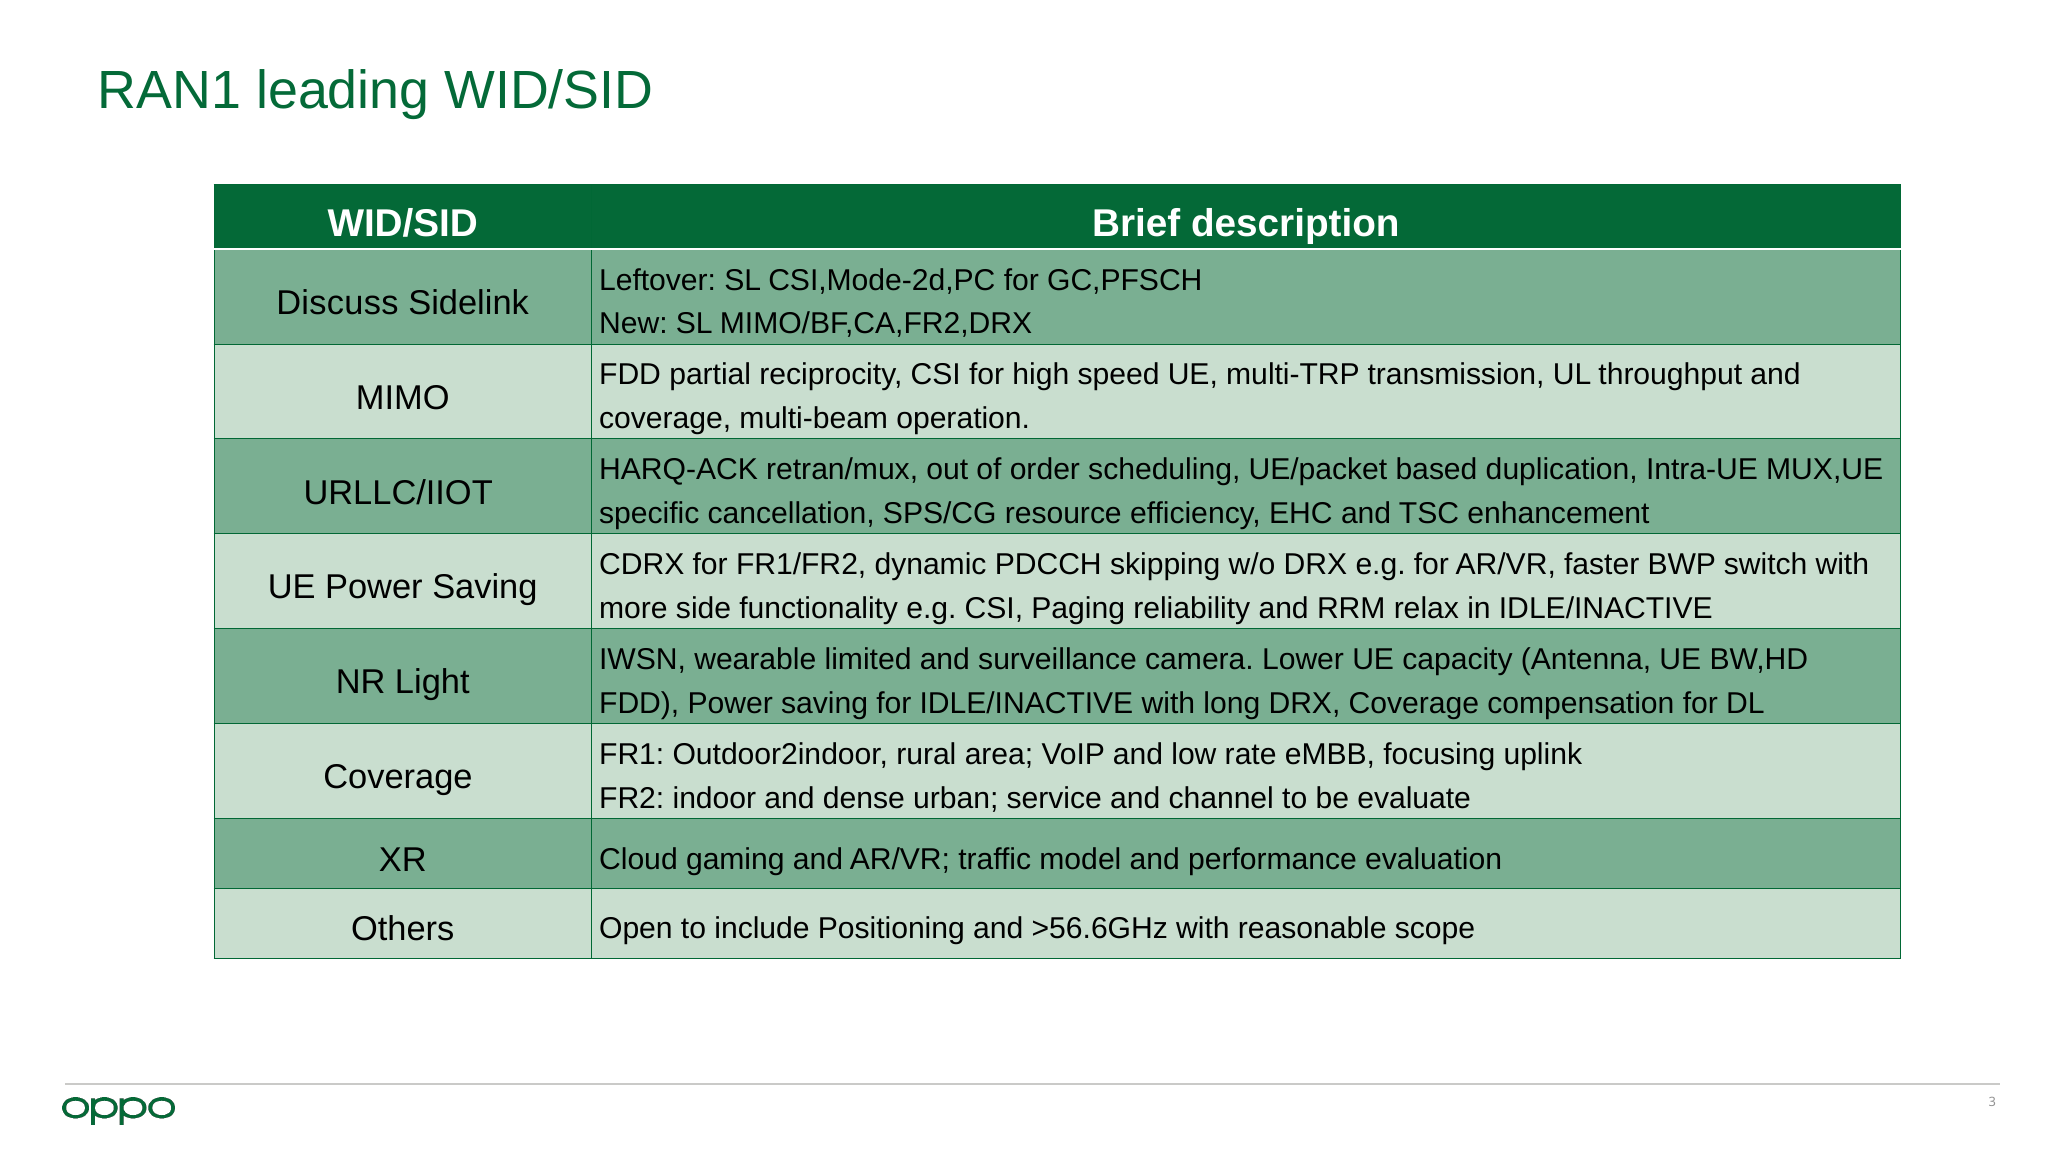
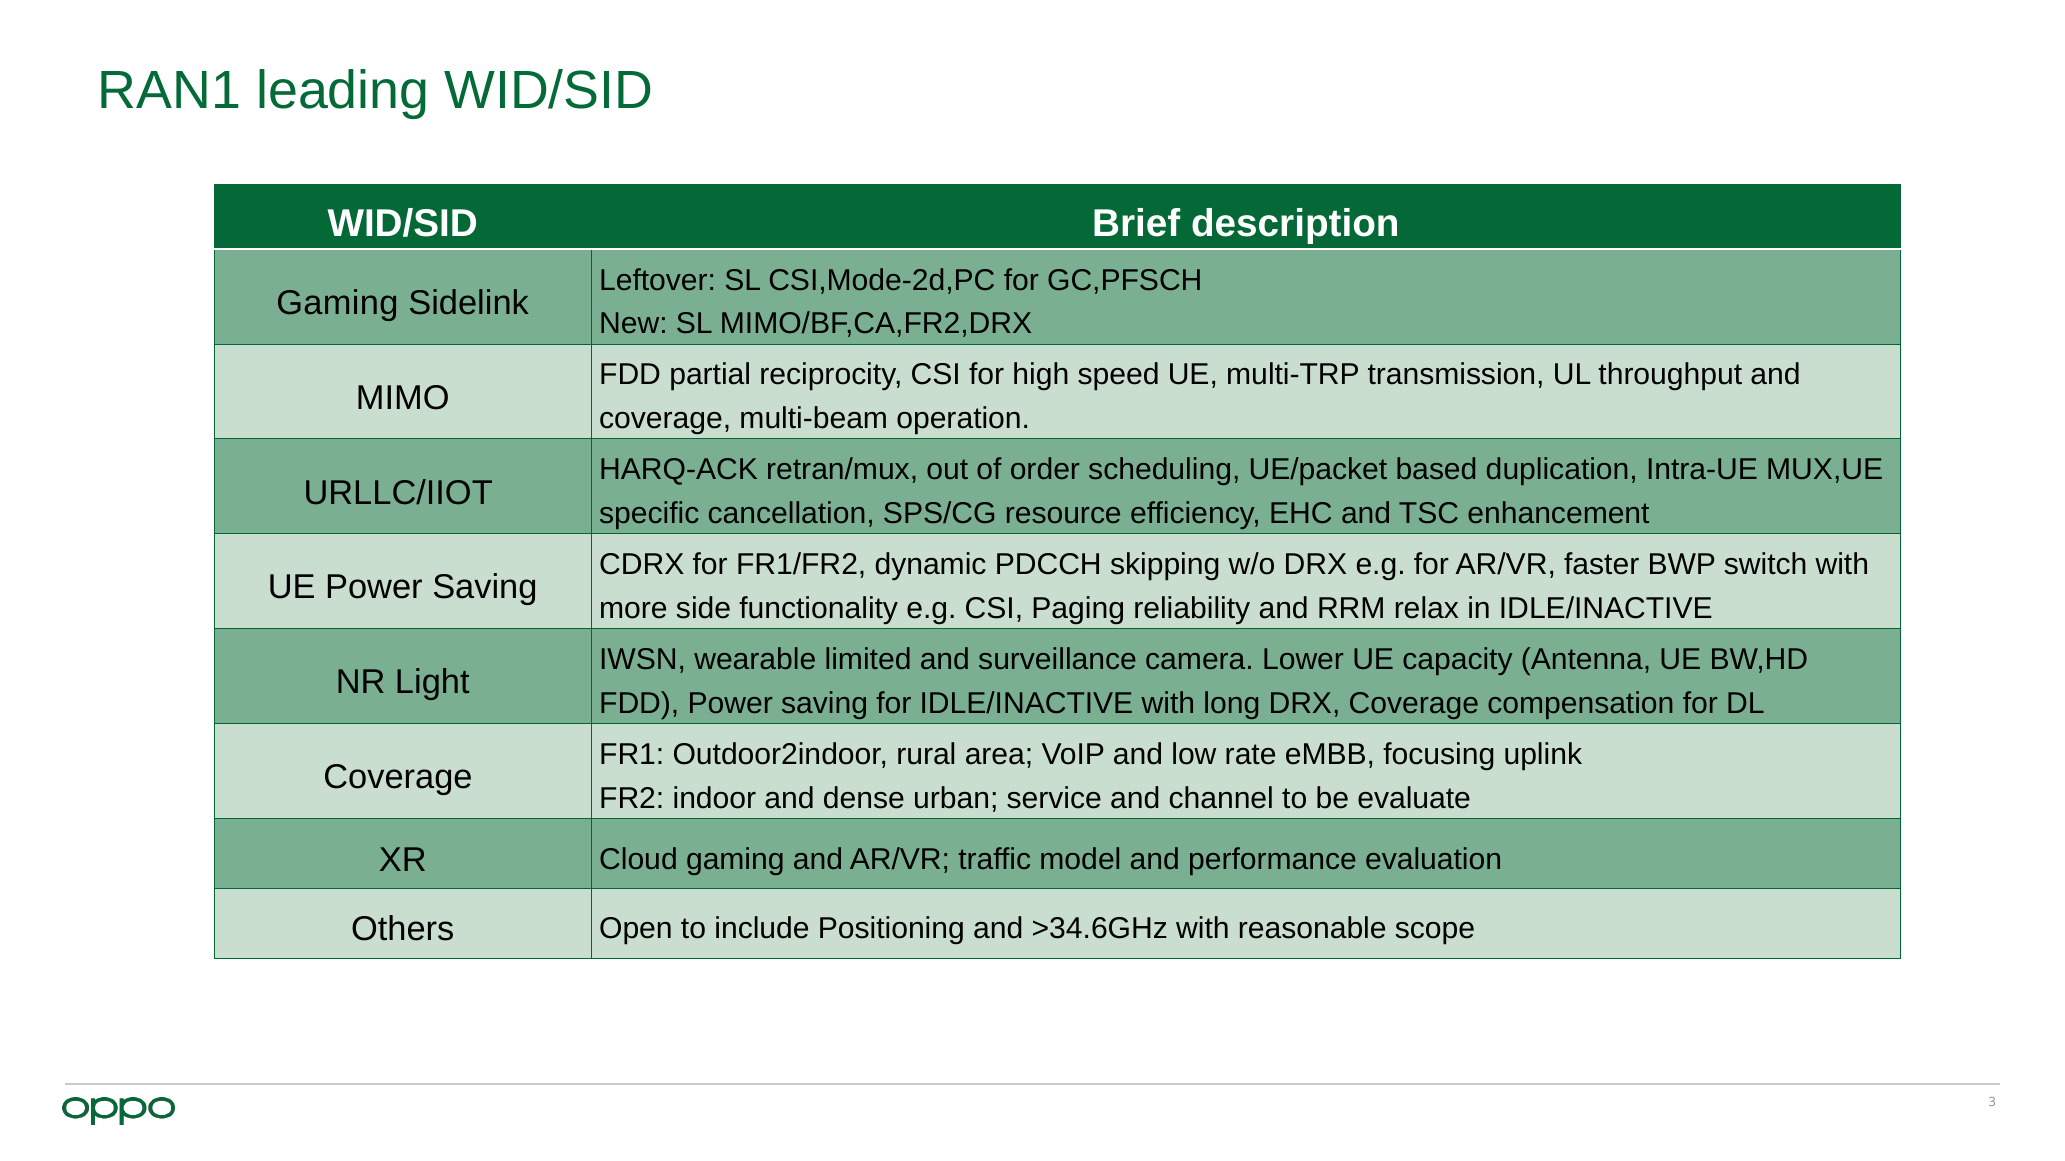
Discuss at (337, 303): Discuss -> Gaming
>56.6GHz: >56.6GHz -> >34.6GHz
